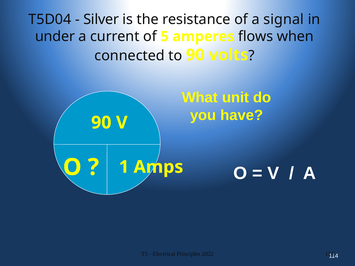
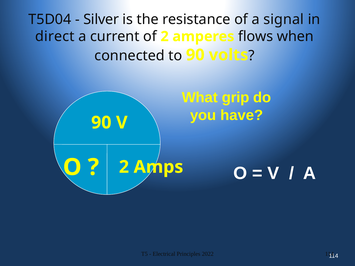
under: under -> direct
of 5: 5 -> 2
unit: unit -> grip
1 at (124, 167): 1 -> 2
